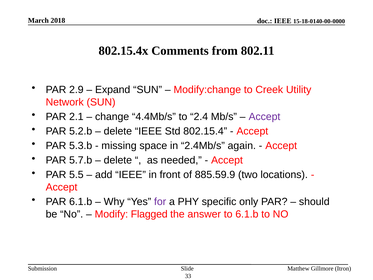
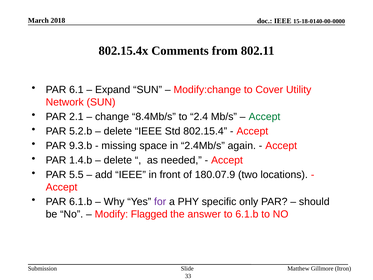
2.9: 2.9 -> 6.1
Creek: Creek -> Cover
4.4Mb/s: 4.4Mb/s -> 8.4Mb/s
Accept at (264, 117) colour: purple -> green
5.3.b: 5.3.b -> 9.3.b
5.7.b: 5.7.b -> 1.4.b
885.59.9: 885.59.9 -> 180.07.9
